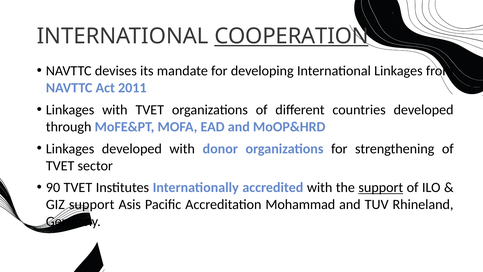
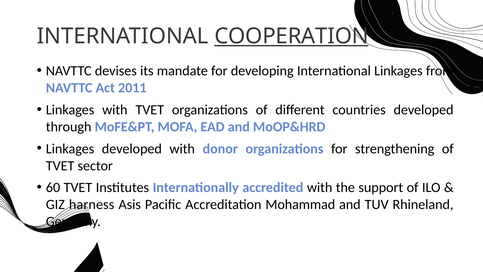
90: 90 -> 60
support at (381, 187) underline: present -> none
GIZ support: support -> harness
